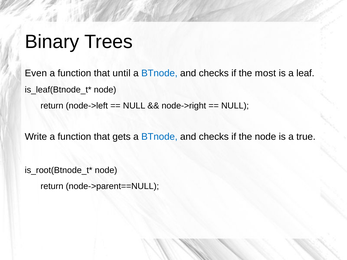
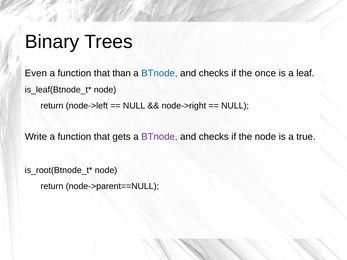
until: until -> than
most: most -> once
BTnode at (159, 137) colour: blue -> purple
